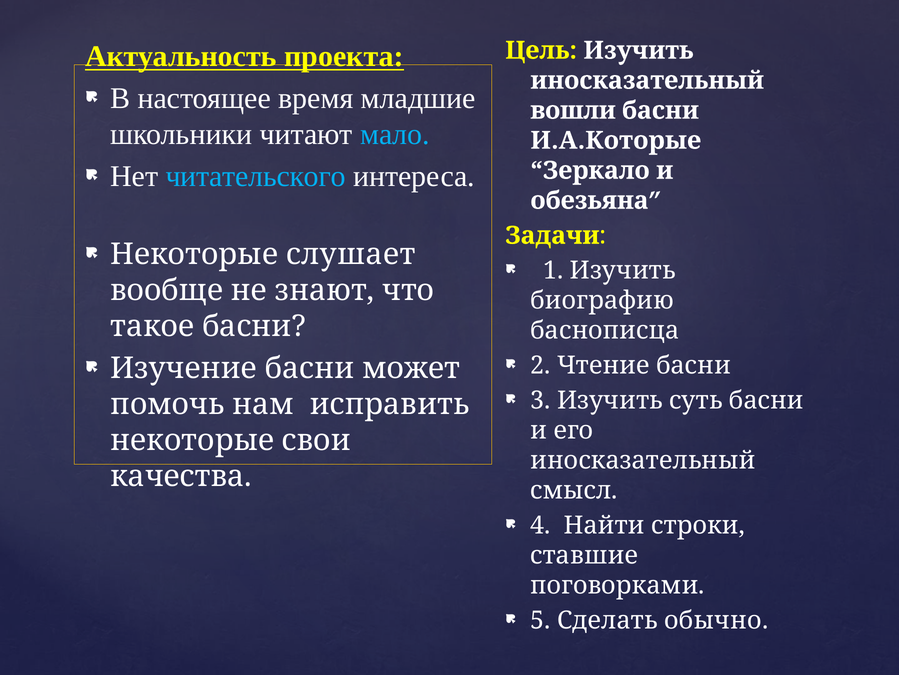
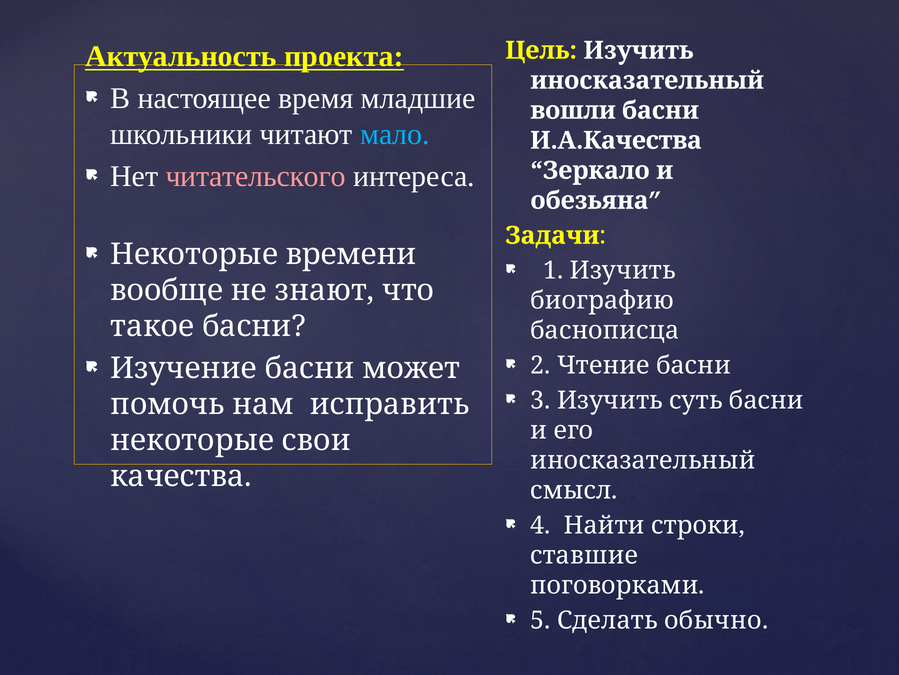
И.А.Которые: И.А.Которые -> И.А.Качества
читательского colour: light blue -> pink
слушает: слушает -> времени
